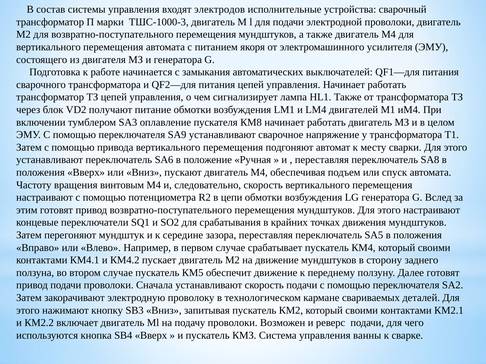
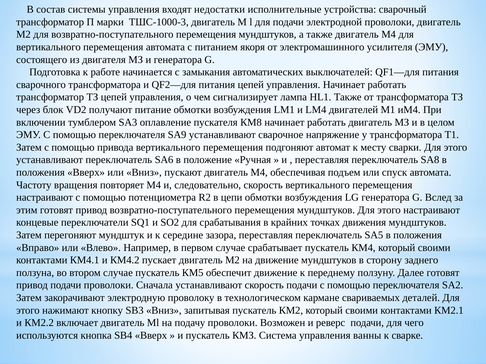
электродов: электродов -> недостатки
винтовым: винтовым -> повторяет
